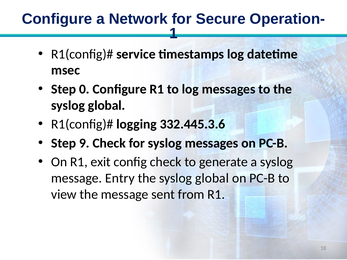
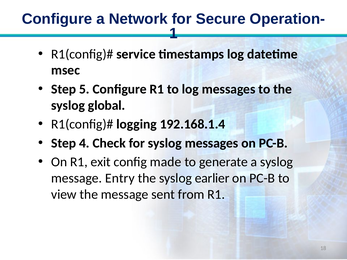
0: 0 -> 5
332.445.3.6: 332.445.3.6 -> 192.168.1.4
9: 9 -> 4
config check: check -> made
global at (212, 178): global -> earlier
